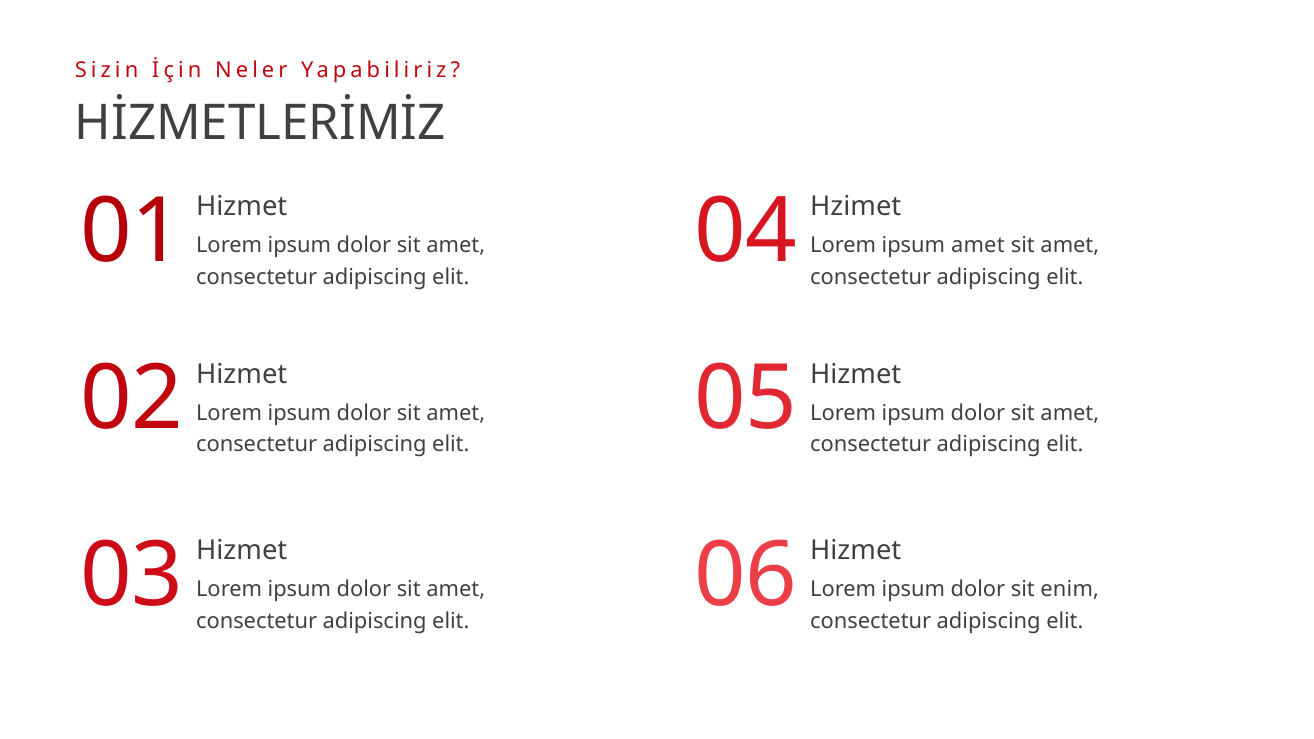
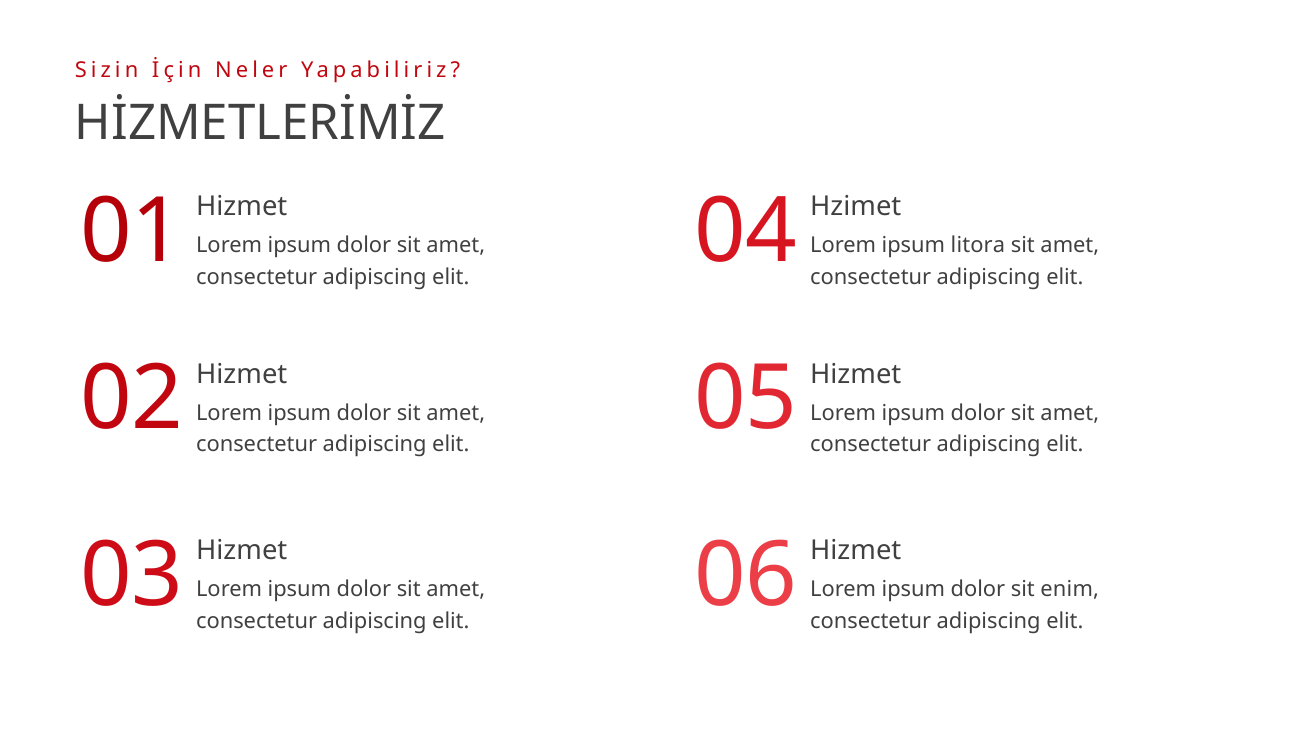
ipsum amet: amet -> litora
